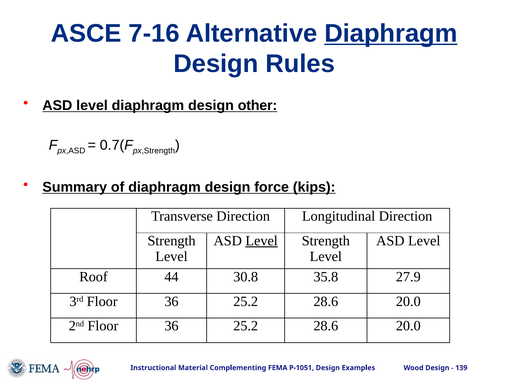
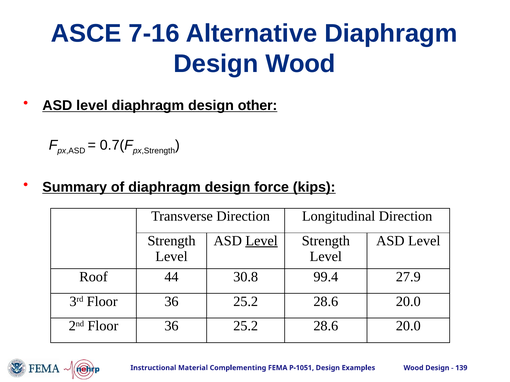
Diaphragm at (391, 33) underline: present -> none
Design Rules: Rules -> Wood
35.8: 35.8 -> 99.4
